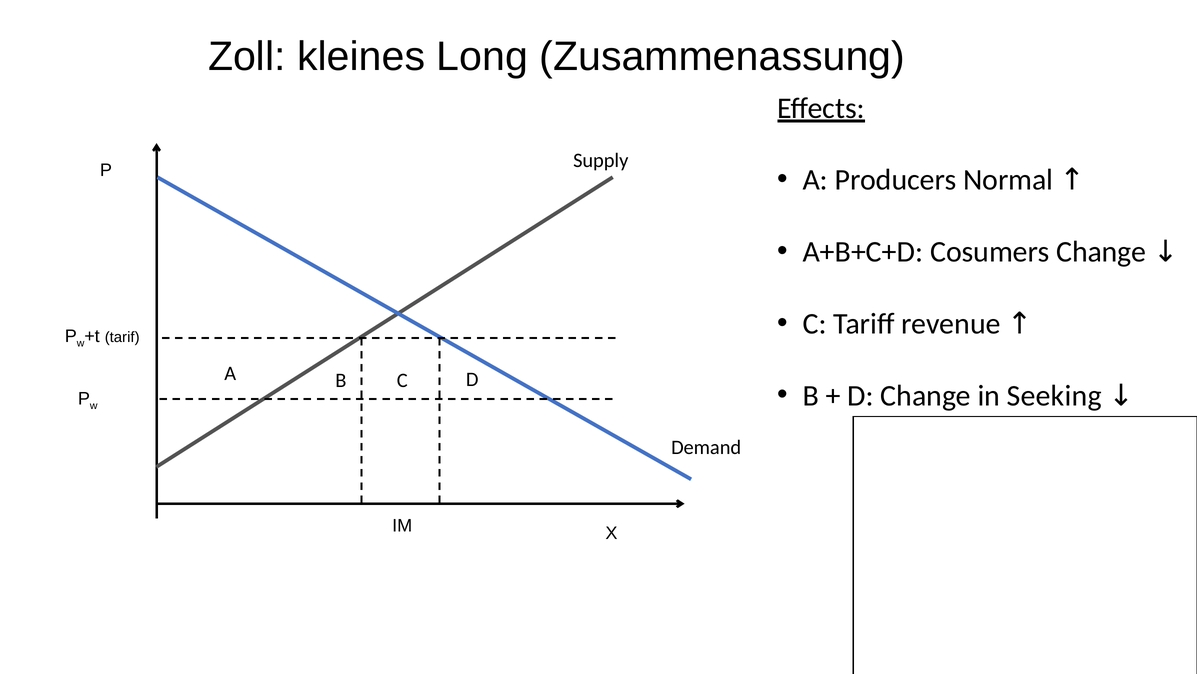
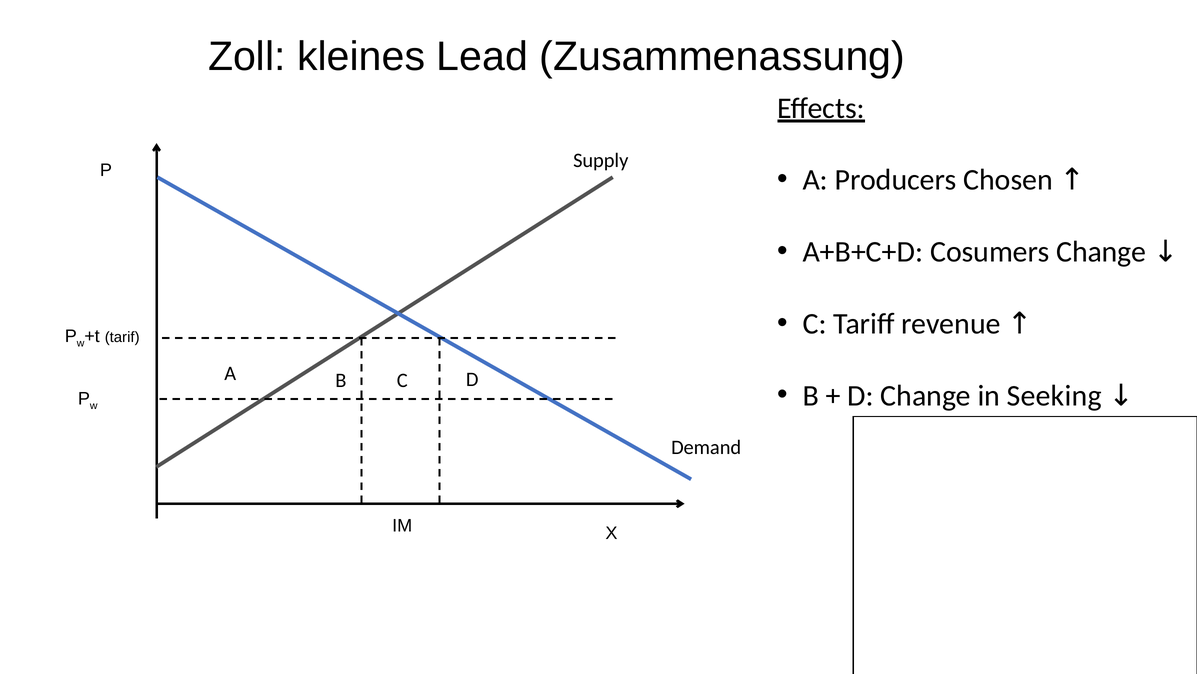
Long: Long -> Lead
Normal: Normal -> Chosen
